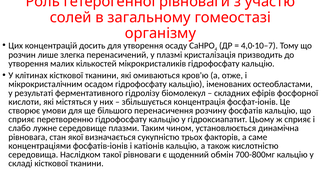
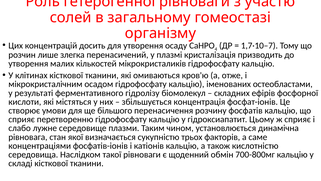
4,0·10–7: 4,0·10–7 -> 1,7·10–7
